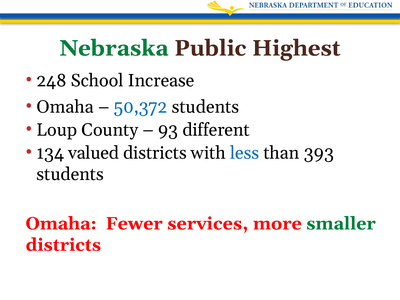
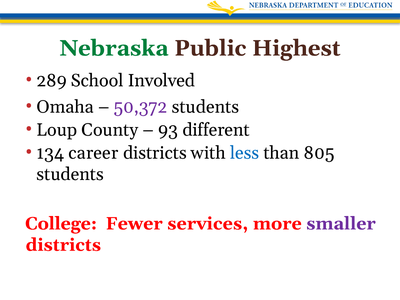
248: 248 -> 289
Increase: Increase -> Involved
50,372 colour: blue -> purple
valued: valued -> career
393: 393 -> 805
Omaha at (61, 224): Omaha -> College
smaller colour: green -> purple
